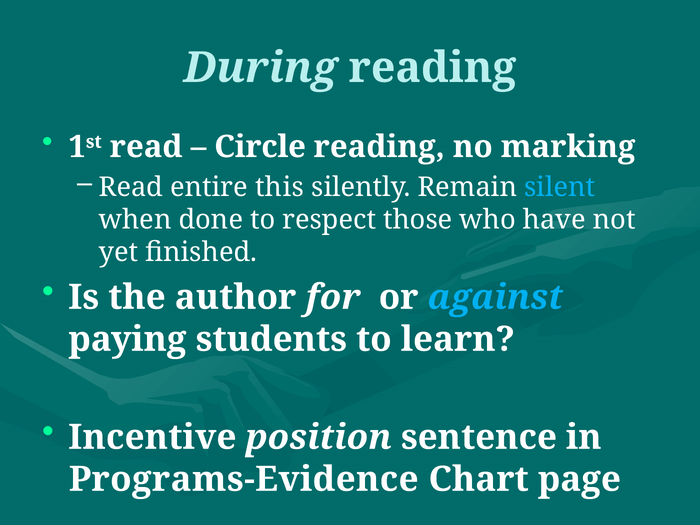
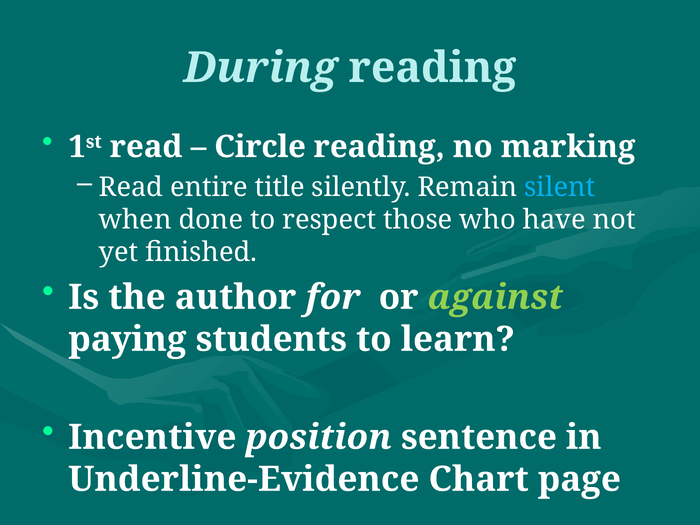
this: this -> title
against colour: light blue -> light green
Programs-Evidence: Programs-Evidence -> Underline-Evidence
